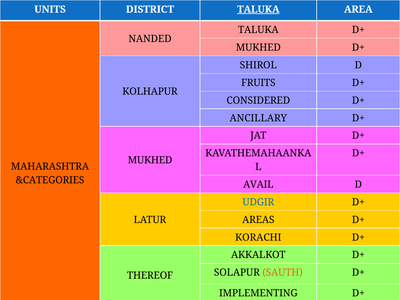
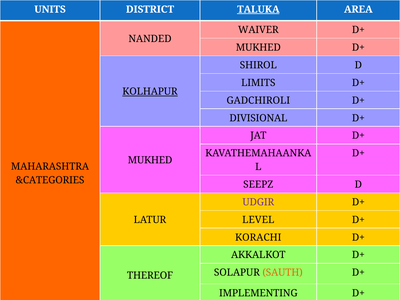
TALUKA at (258, 30): TALUKA -> WAIVER
FRUITS: FRUITS -> LIMITS
KOLHAPUR underline: none -> present
CONSIDERED: CONSIDERED -> GADCHIROLI
ANCILLARY: ANCILLARY -> DIVISIONAL
AVAIL: AVAIL -> SEEPZ
UDGIR colour: blue -> purple
AREAS: AREAS -> LEVEL
